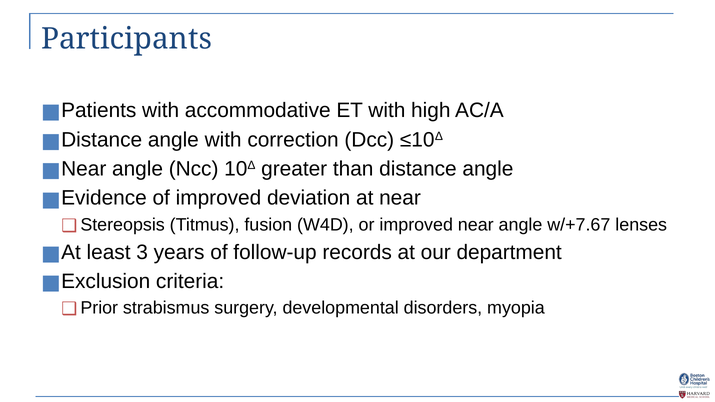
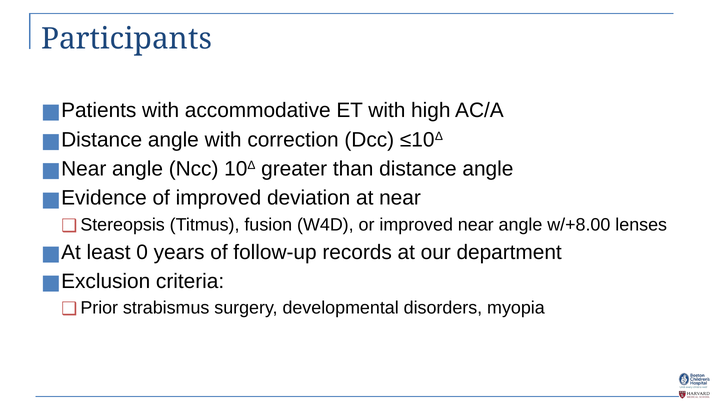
w/+7.67: w/+7.67 -> w/+8.00
3: 3 -> 0
